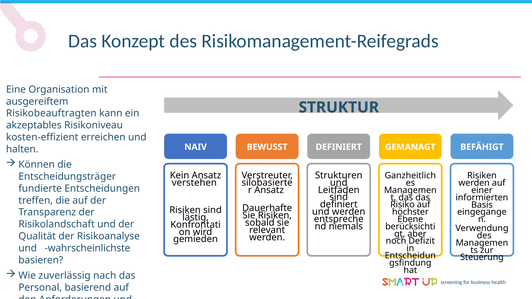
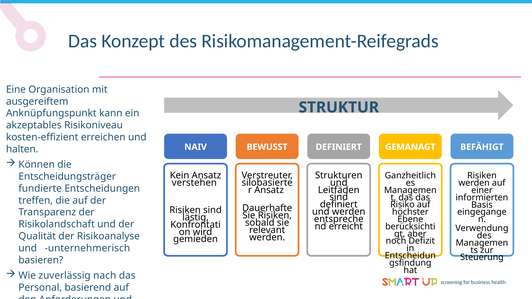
Risikobeauftragten: Risikobeauftragten -> Anknüpfungspunkt
niemals: niemals -> erreicht
wahrscheinlichste: wahrscheinlichste -> unternehmerisch
